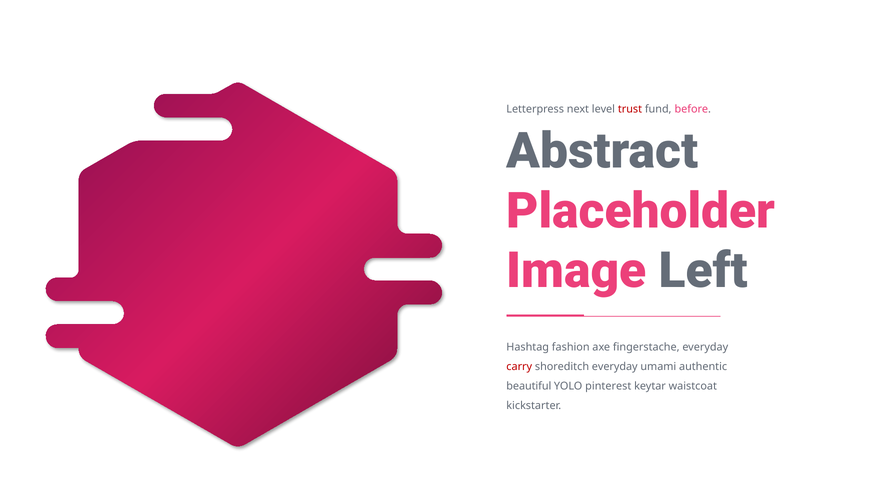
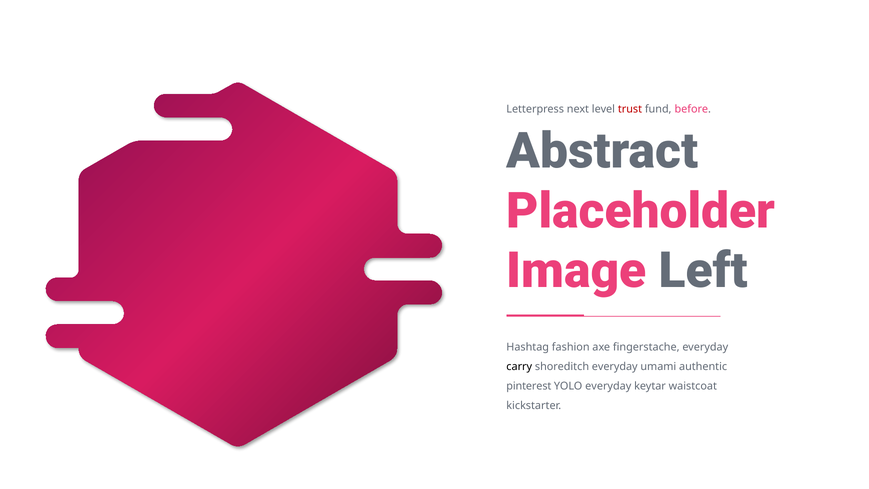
carry colour: red -> black
beautiful: beautiful -> pinterest
YOLO pinterest: pinterest -> everyday
